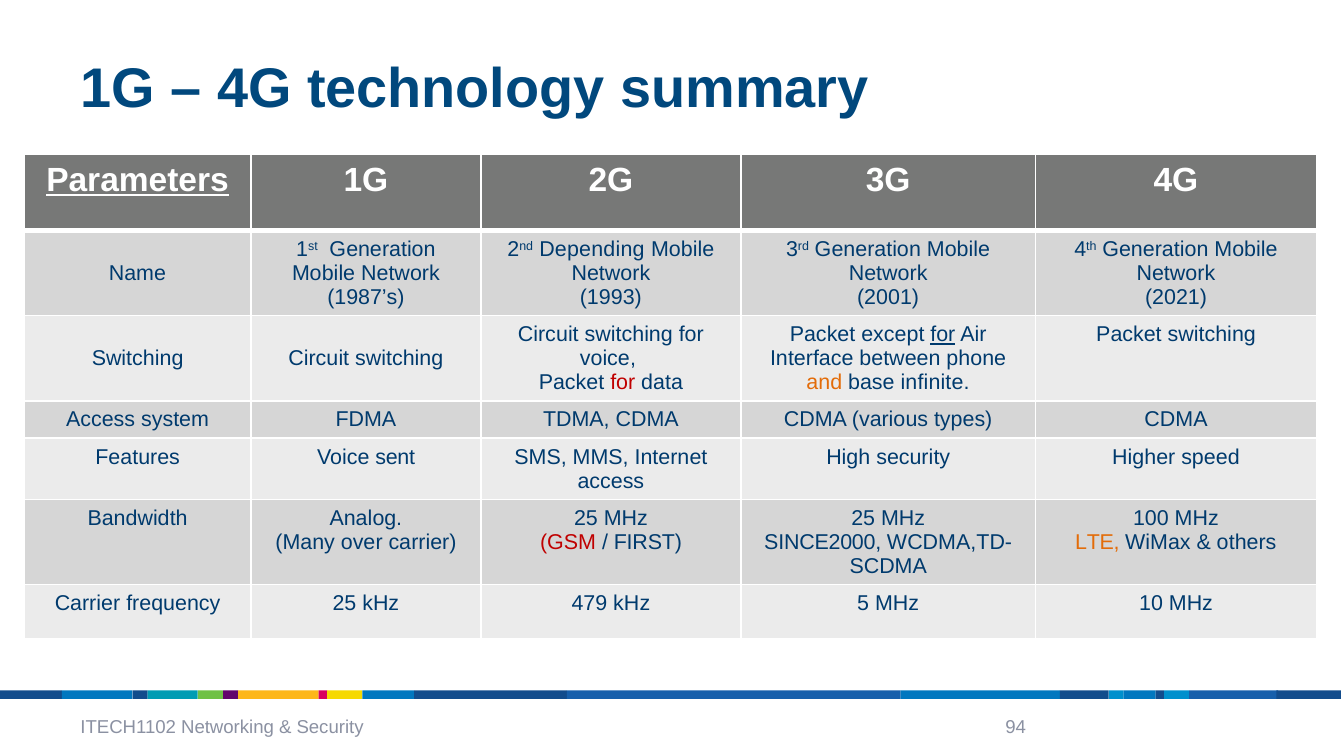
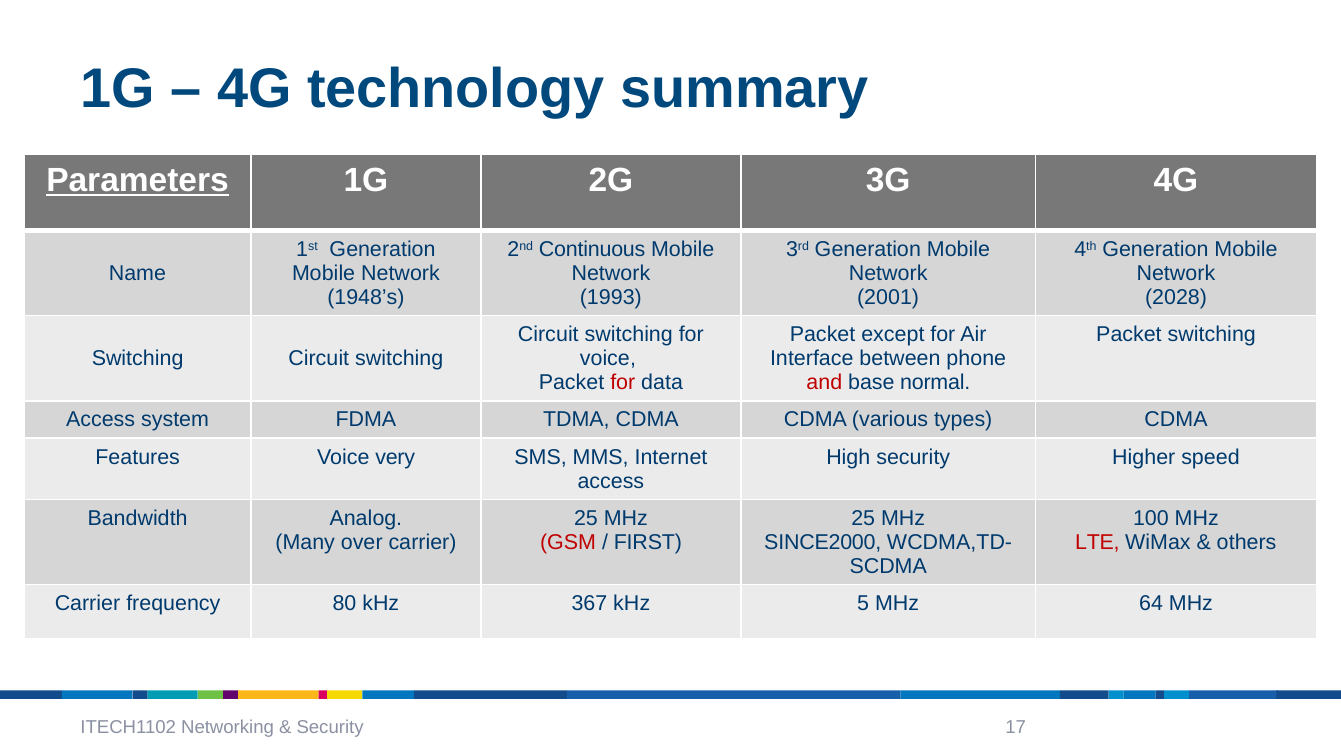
Depending: Depending -> Continuous
1987’s: 1987’s -> 1948’s
2021: 2021 -> 2028
for at (943, 335) underline: present -> none
and colour: orange -> red
infinite: infinite -> normal
sent: sent -> very
LTE colour: orange -> red
frequency 25: 25 -> 80
479: 479 -> 367
10: 10 -> 64
94: 94 -> 17
